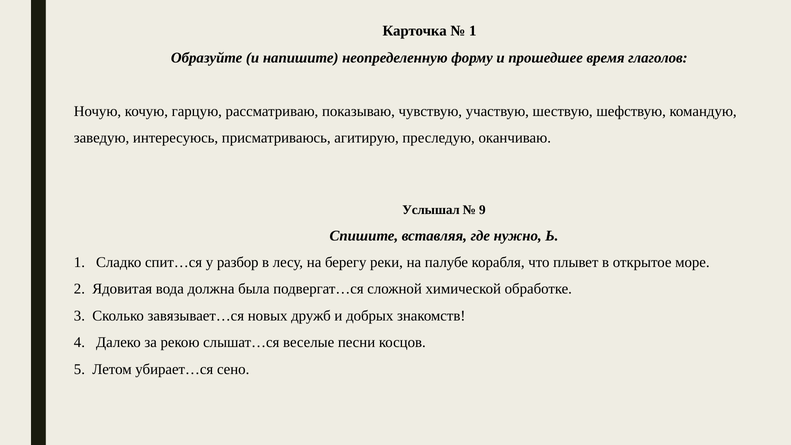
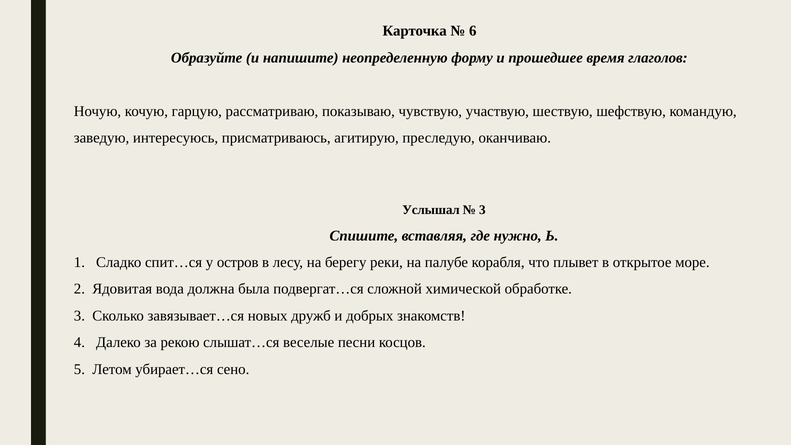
1 at (473, 31): 1 -> 6
9 at (482, 210): 9 -> 3
разбор: разбор -> остров
